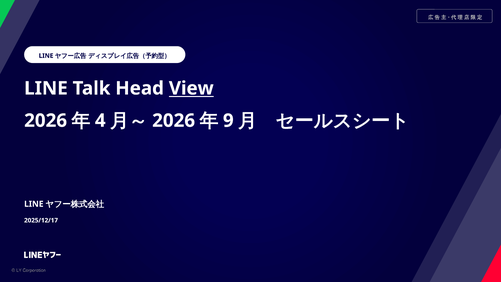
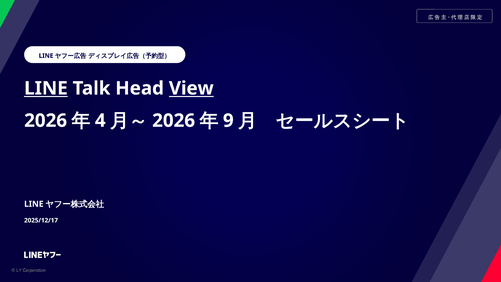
LINE at (46, 88) underline: none -> present
